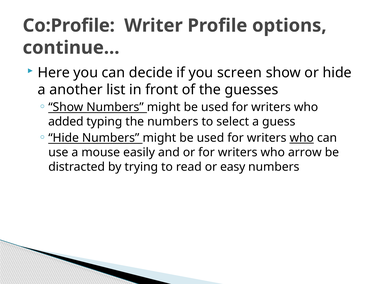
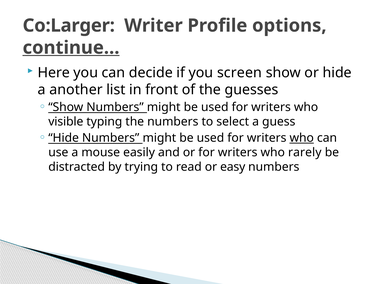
Co:Profile: Co:Profile -> Co:Larger
continue… underline: none -> present
added: added -> visible
arrow: arrow -> rarely
